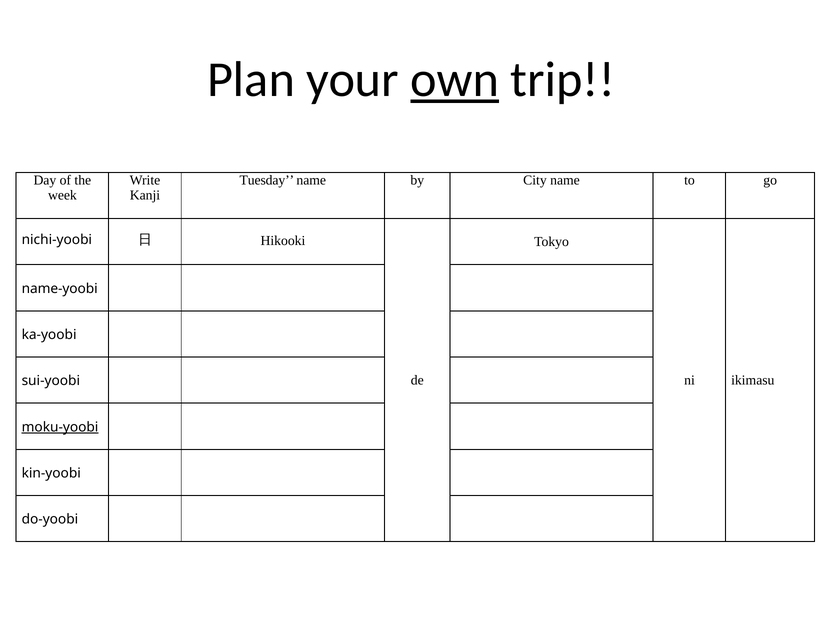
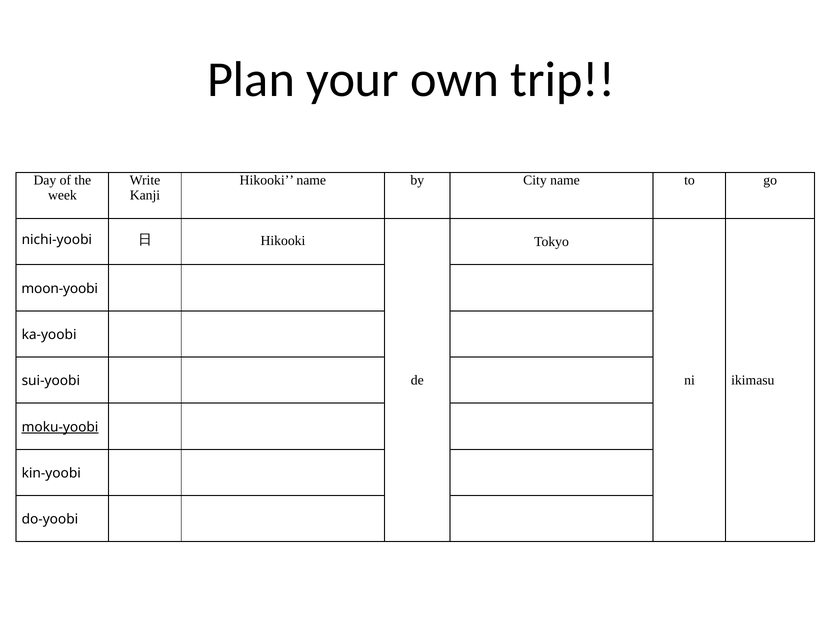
own underline: present -> none
Tuesday at (267, 180): Tuesday -> Hikooki
name-yoobi: name-yoobi -> moon-yoobi
